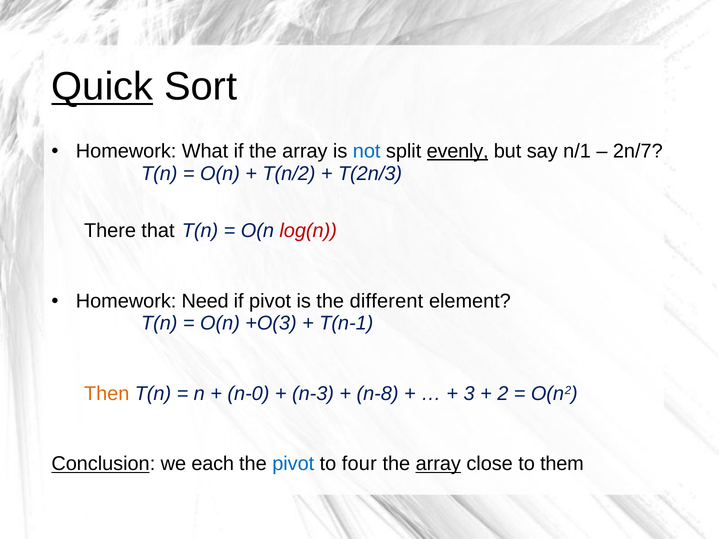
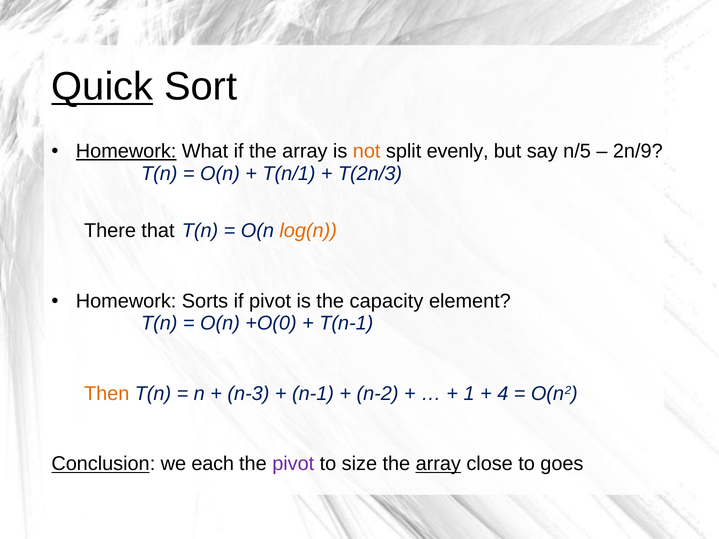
Homework at (126, 151) underline: none -> present
not colour: blue -> orange
evenly underline: present -> none
n/1: n/1 -> n/5
2n/7: 2n/7 -> 2n/9
T(n/2: T(n/2 -> T(n/1
log(n colour: red -> orange
Need: Need -> Sorts
different: different -> capacity
+O(3: +O(3 -> +O(0
n-0: n-0 -> n-3
n-3: n-3 -> n-1
n-8: n-8 -> n-2
3: 3 -> 1
2: 2 -> 4
pivot at (293, 464) colour: blue -> purple
four: four -> size
them: them -> goes
